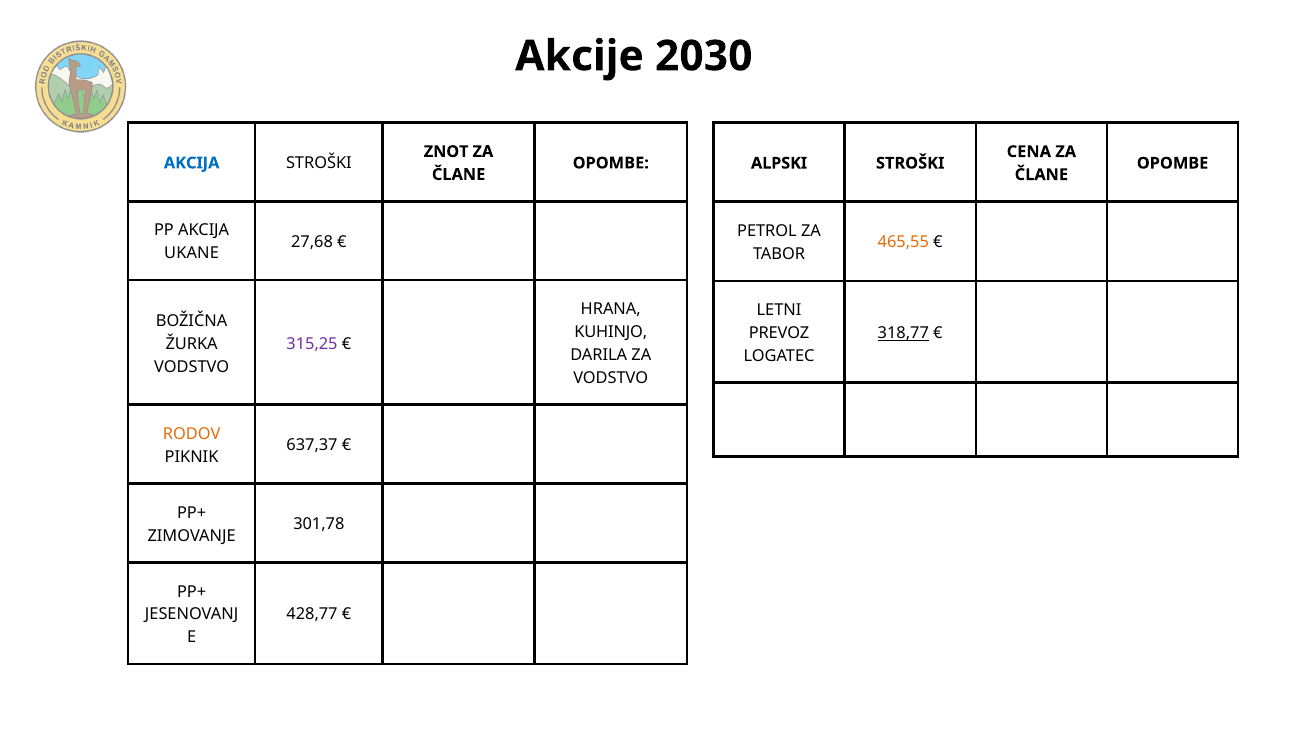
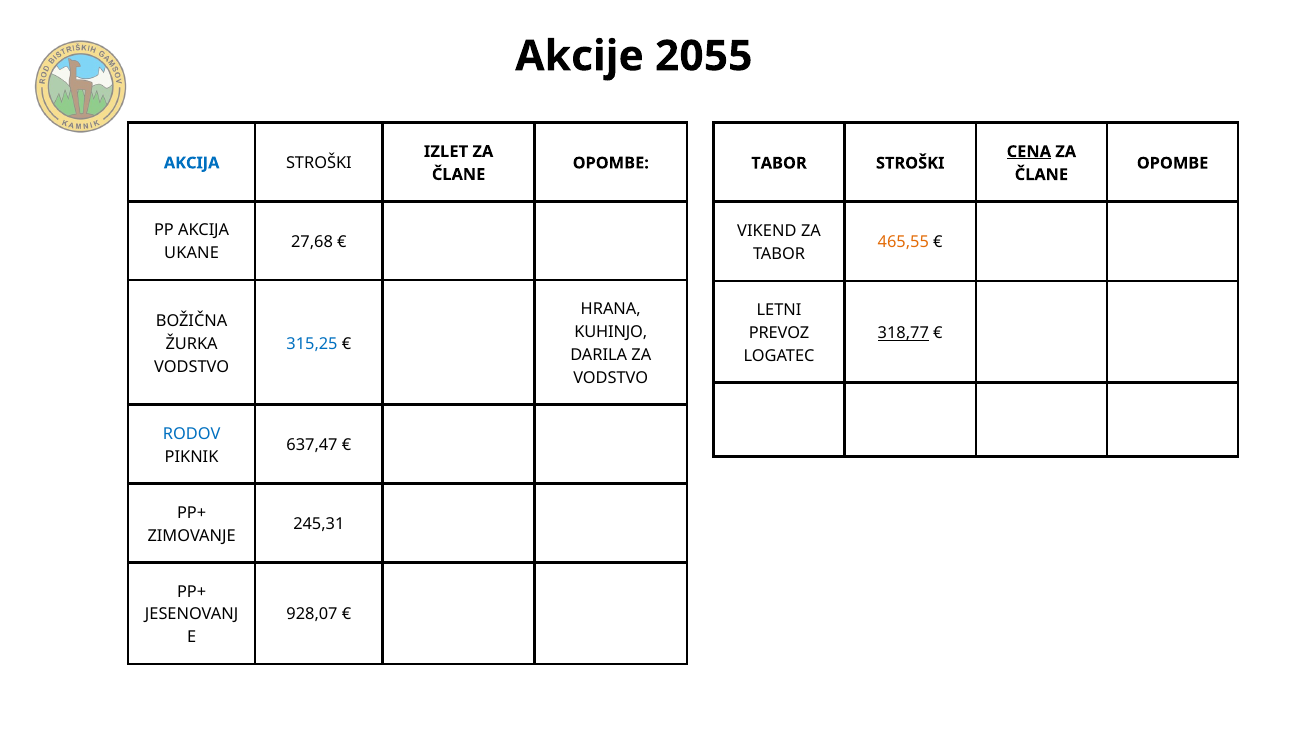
2030: 2030 -> 2055
ZNOT: ZNOT -> IZLET
CENA underline: none -> present
ALPSKI at (779, 163): ALPSKI -> TABOR
PETROL: PETROL -> VIKEND
315,25 colour: purple -> blue
RODOV colour: orange -> blue
637,37: 637,37 -> 637,47
301,78: 301,78 -> 245,31
428,77: 428,77 -> 928,07
